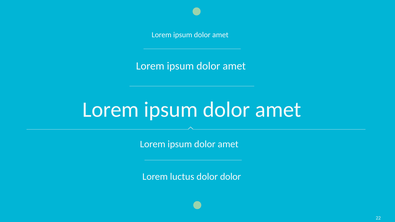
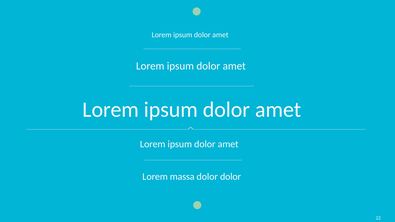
luctus: luctus -> massa
